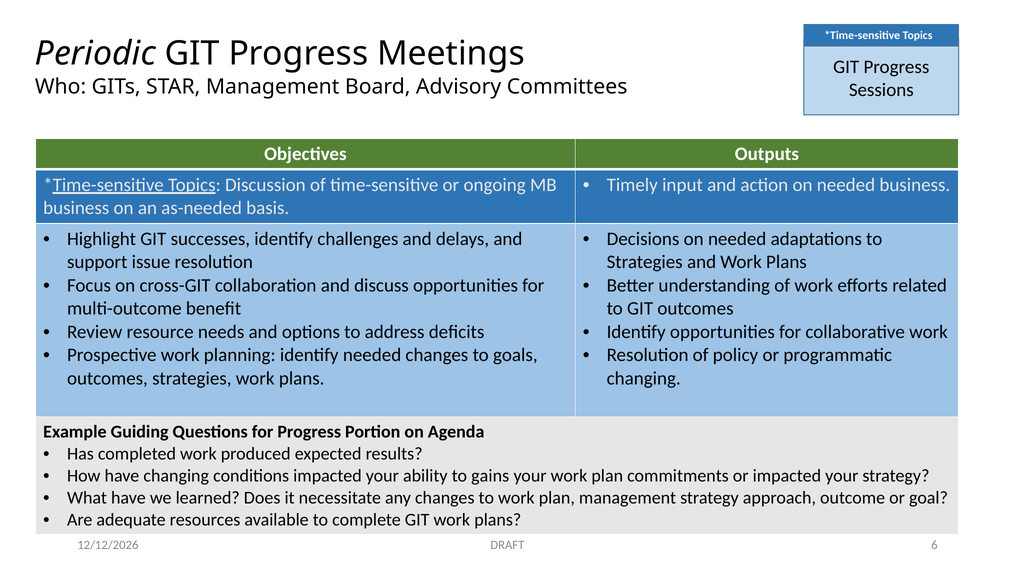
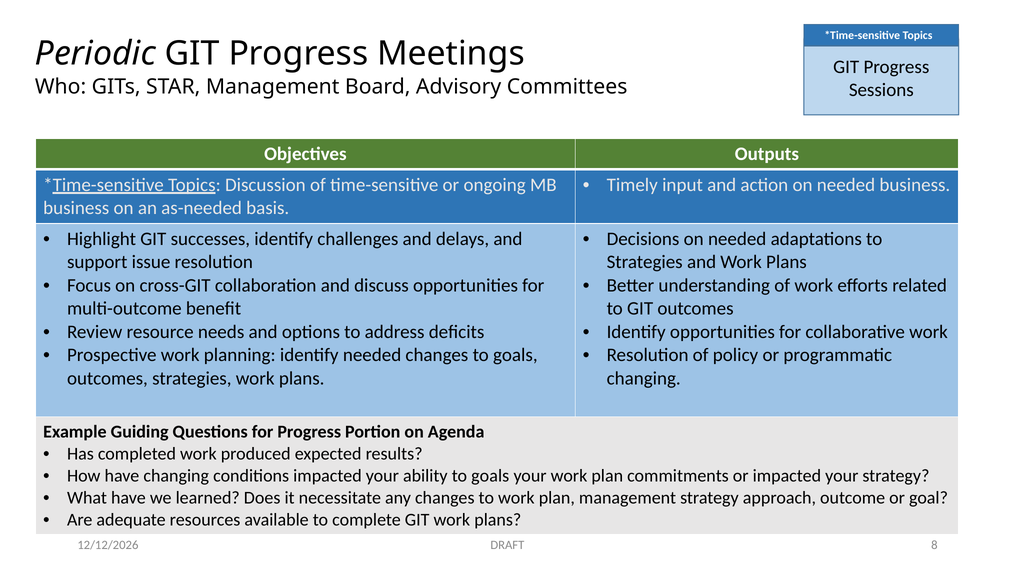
ability to gains: gains -> goals
6: 6 -> 8
